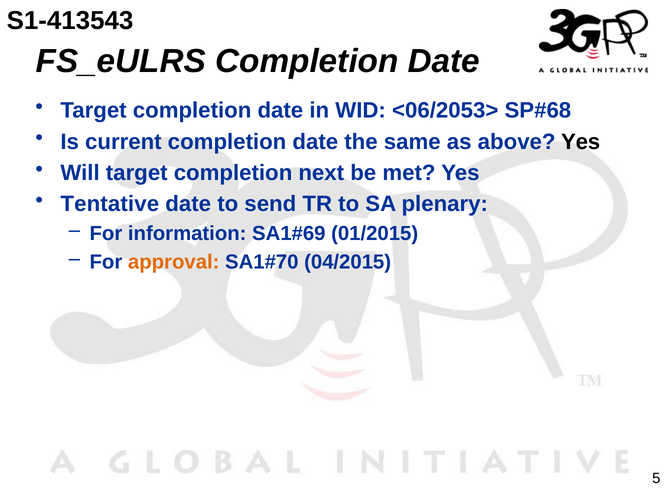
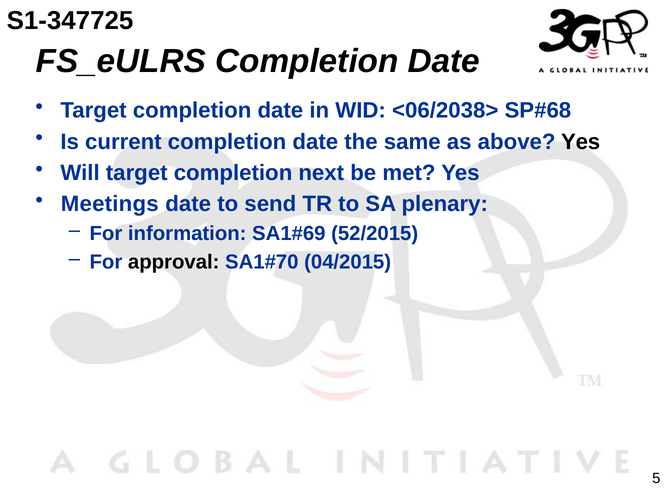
S1-413543: S1-413543 -> S1-347725
<06/2053>: <06/2053> -> <06/2038>
Tentative: Tentative -> Meetings
01/2015: 01/2015 -> 52/2015
approval colour: orange -> black
